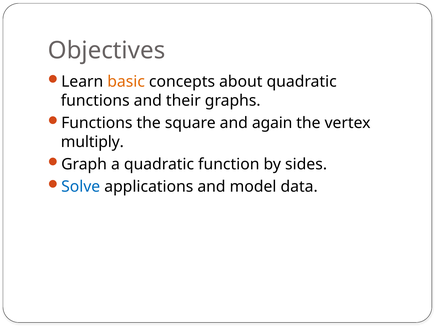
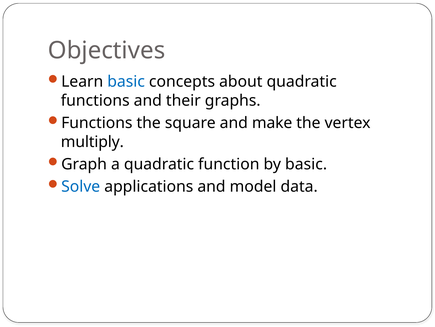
basic at (126, 82) colour: orange -> blue
again: again -> make
by sides: sides -> basic
